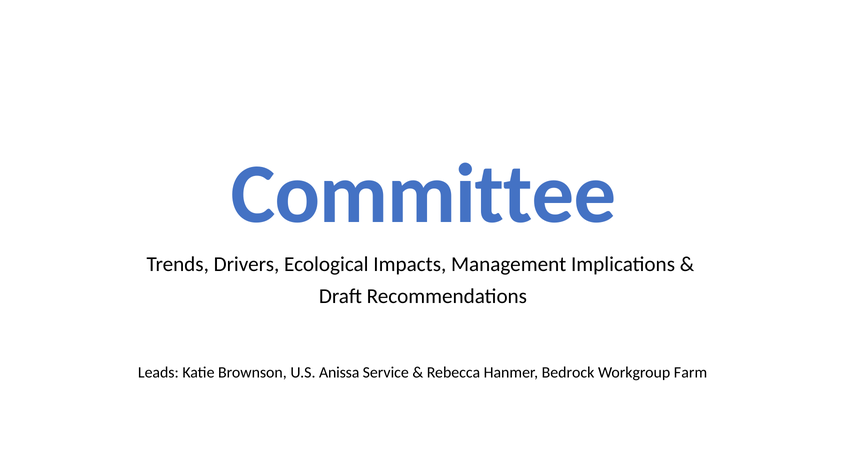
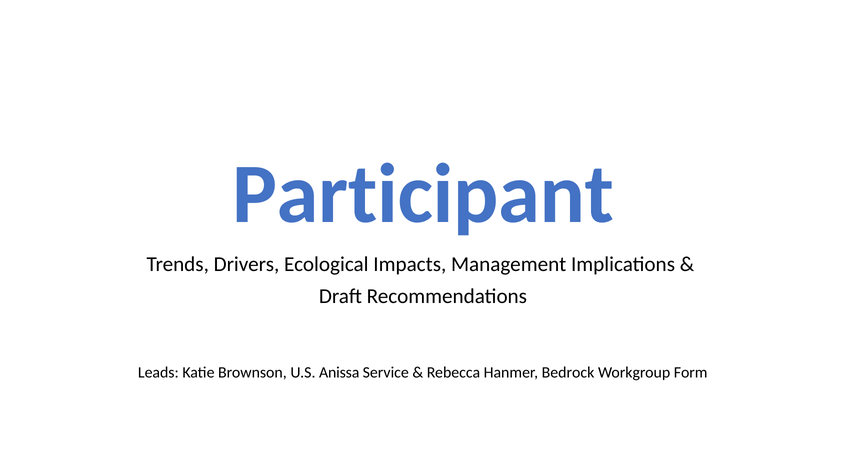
Committee: Committee -> Participant
Farm: Farm -> Form
